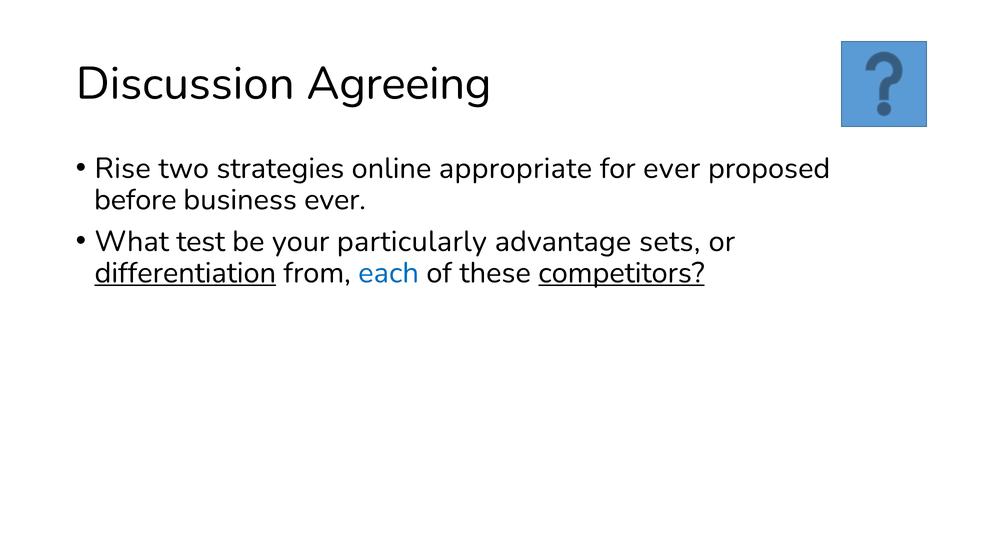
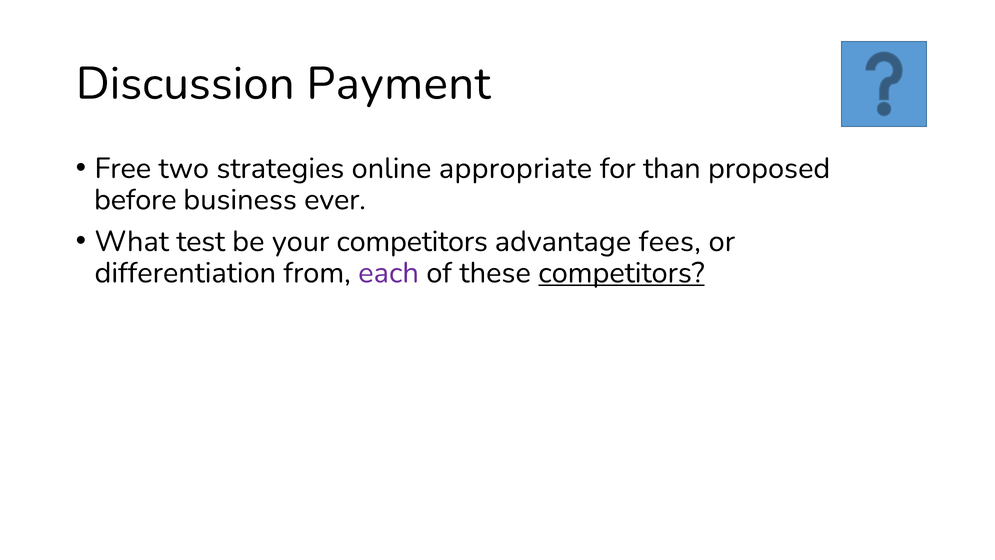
Agreeing: Agreeing -> Payment
Rise: Rise -> Free
for ever: ever -> than
your particularly: particularly -> competitors
sets: sets -> fees
differentiation underline: present -> none
each colour: blue -> purple
